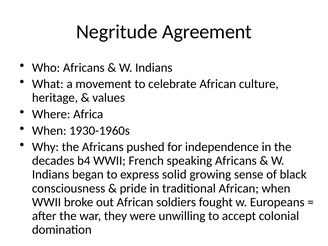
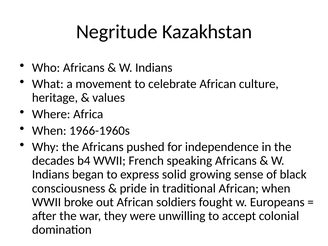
Agreement: Agreement -> Kazakhstan
1930-1960s: 1930-1960s -> 1966-1960s
